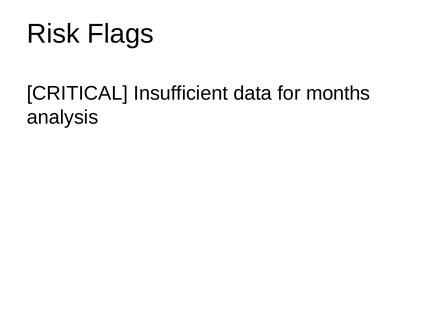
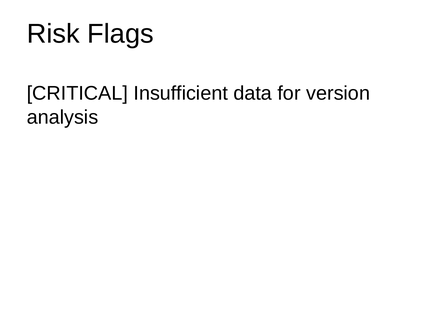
months: months -> version
